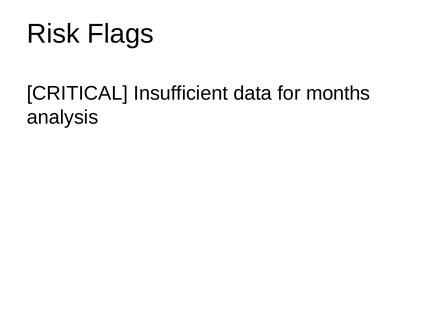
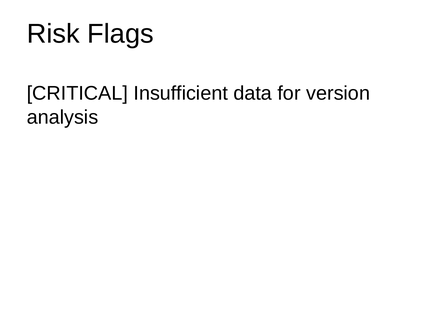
months: months -> version
